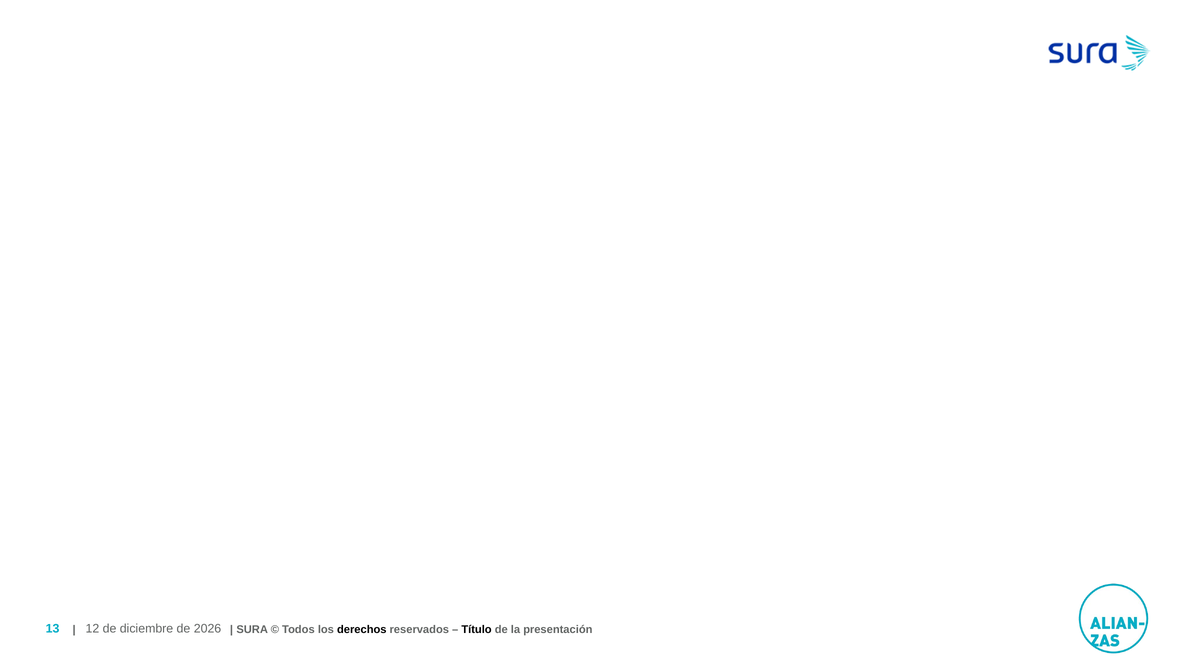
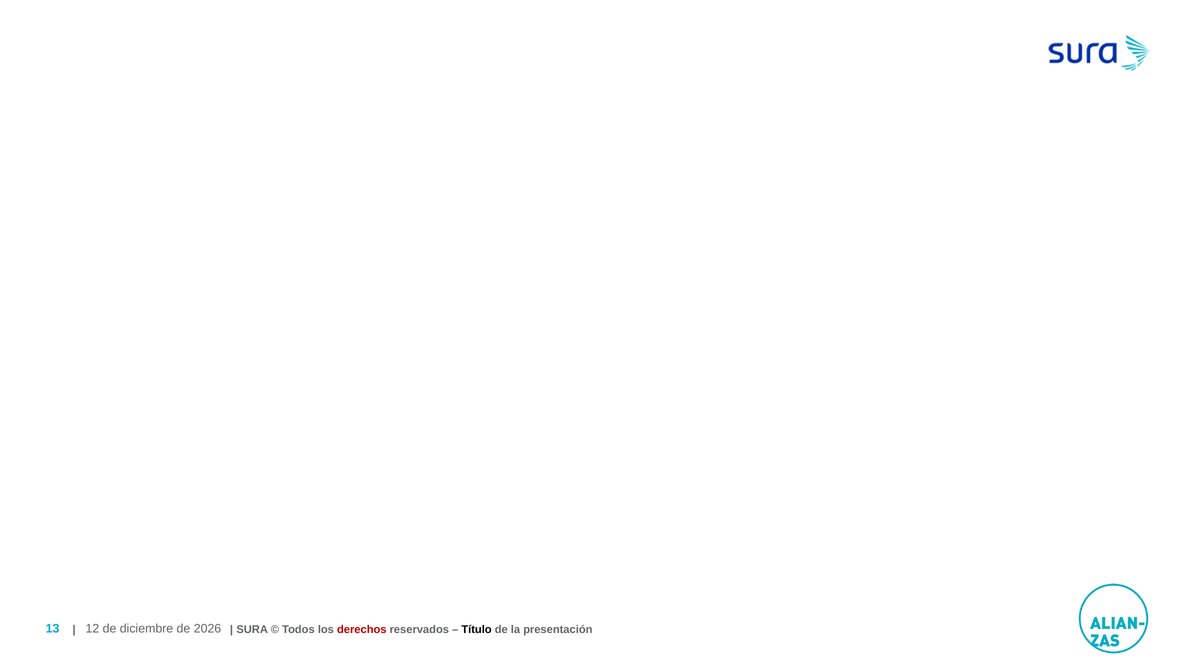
derechos colour: black -> red
